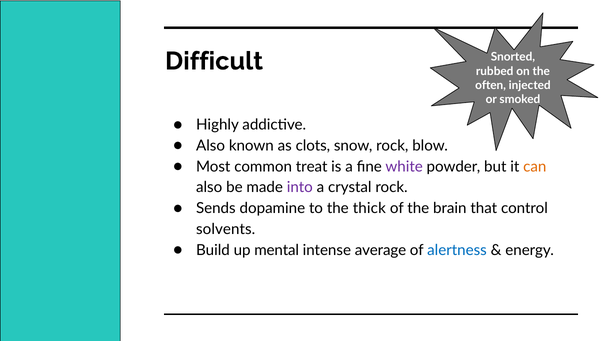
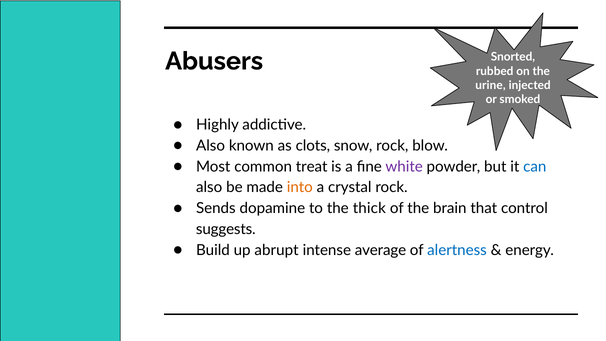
Difficult: Difficult -> Abusers
often: often -> urine
can colour: orange -> blue
into colour: purple -> orange
solvents: solvents -> suggests
mental: mental -> abrupt
